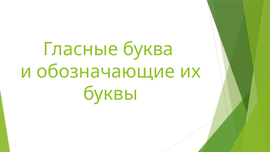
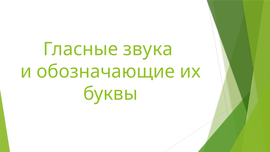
буква: буква -> звука
